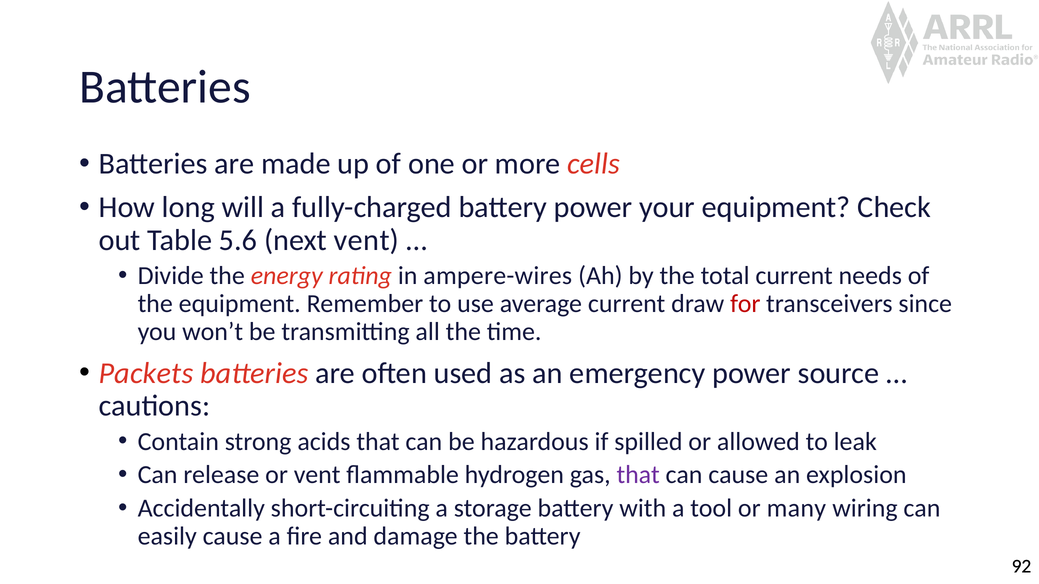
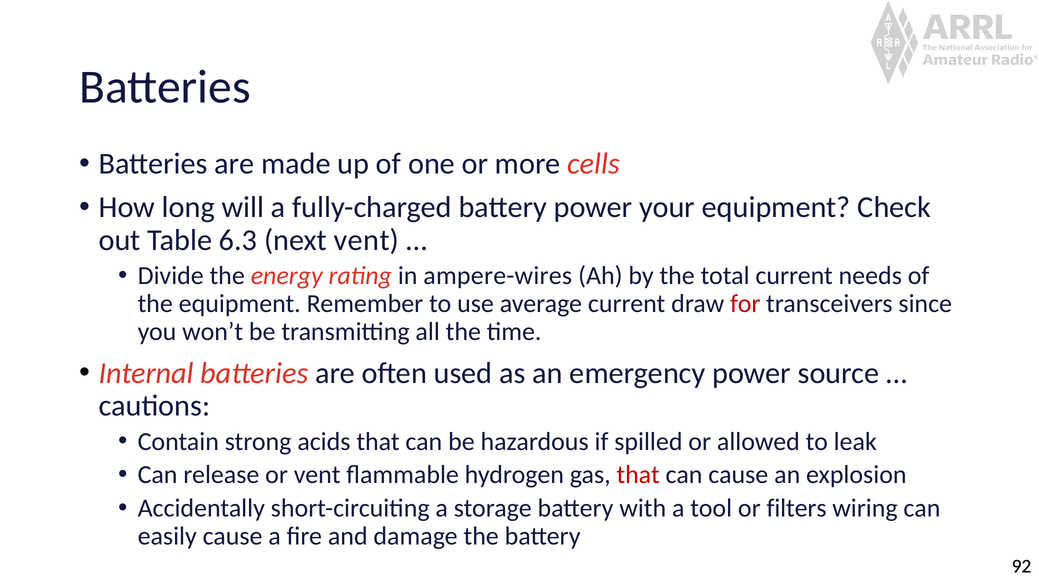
5.6: 5.6 -> 6.3
Packets: Packets -> Internal
that at (638, 475) colour: purple -> red
many: many -> filters
